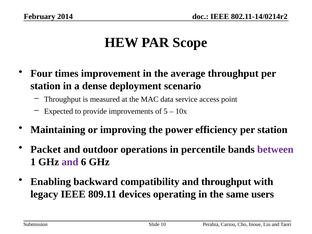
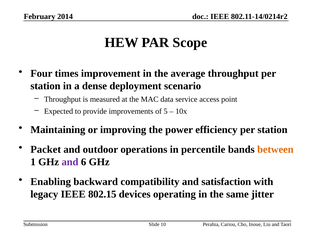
between colour: purple -> orange
and throughput: throughput -> satisfaction
809.11: 809.11 -> 802.15
users: users -> jitter
